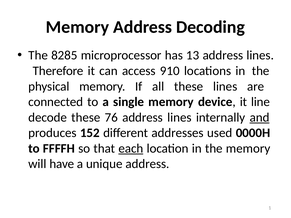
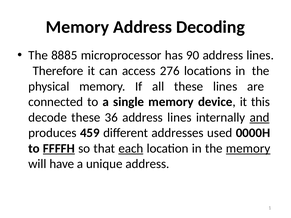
8285: 8285 -> 8885
13: 13 -> 90
910: 910 -> 276
line: line -> this
76: 76 -> 36
152: 152 -> 459
FFFFH underline: none -> present
memory at (248, 149) underline: none -> present
